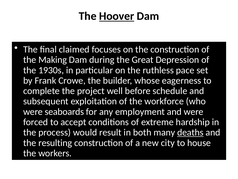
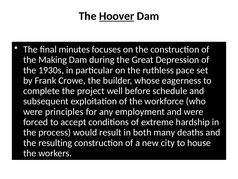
claimed: claimed -> minutes
seaboards: seaboards -> principles
deaths underline: present -> none
